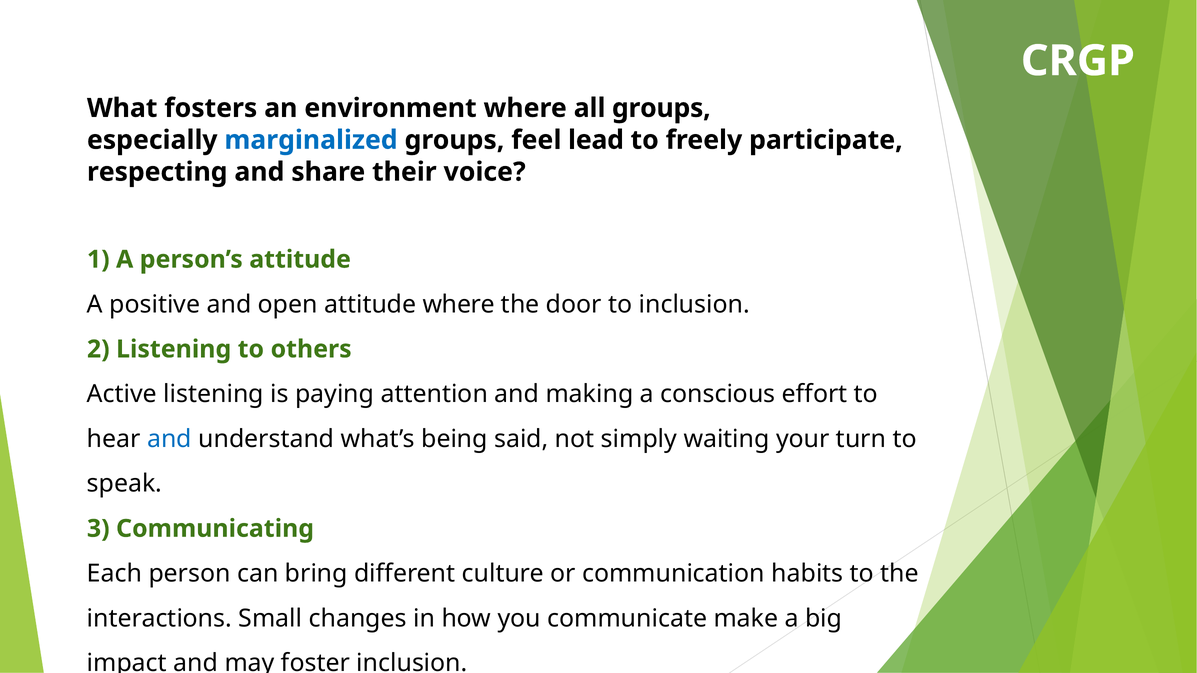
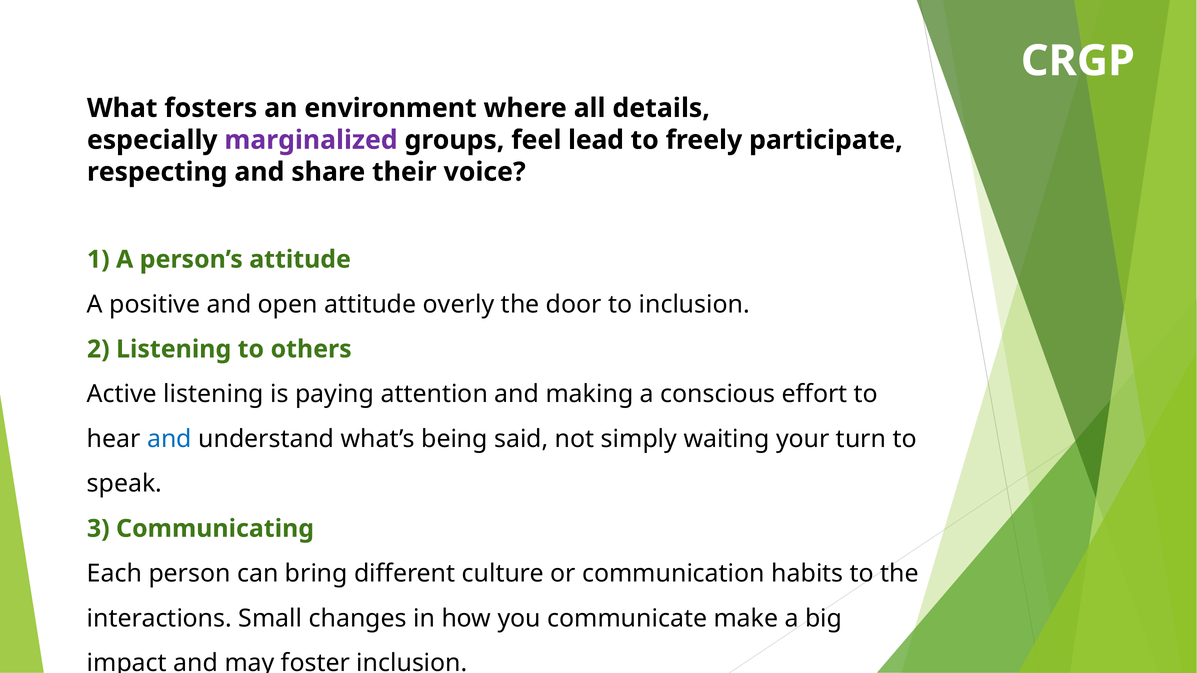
all groups: groups -> details
marginalized colour: blue -> purple
attitude where: where -> overly
